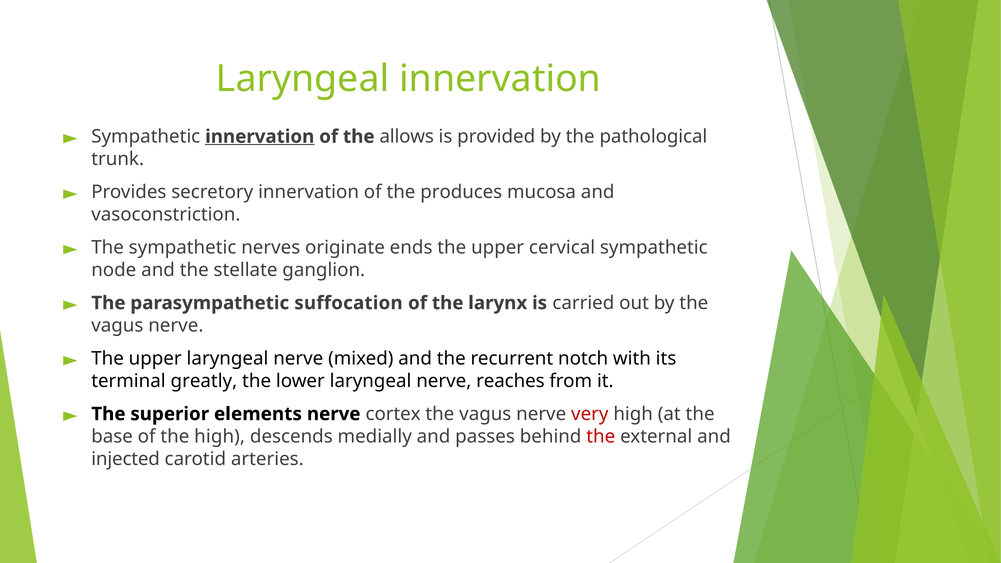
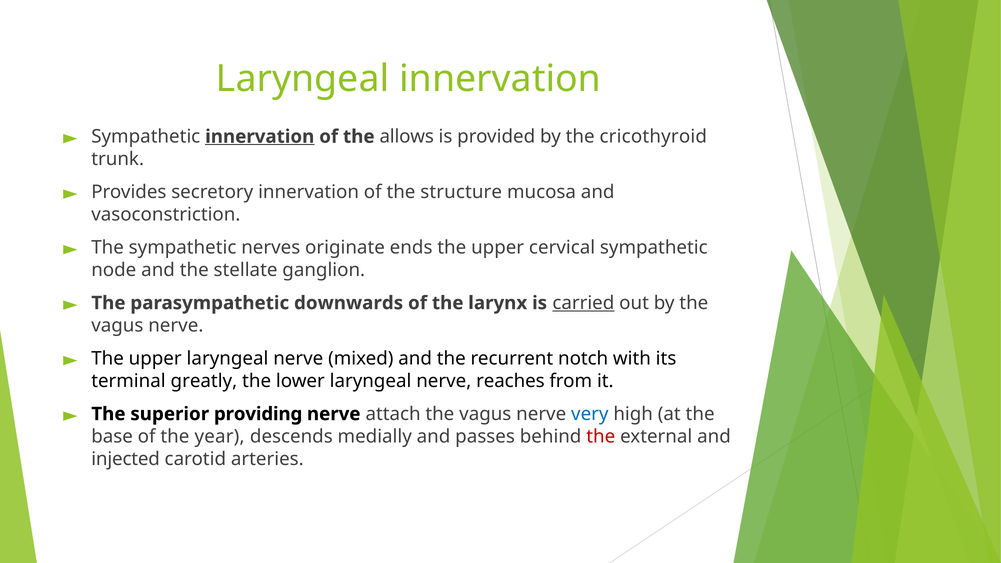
pathological: pathological -> cricothyroid
produces: produces -> structure
suffocation: suffocation -> downwards
carried underline: none -> present
elements: elements -> providing
cortex: cortex -> attach
very colour: red -> blue
the high: high -> year
